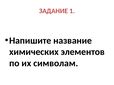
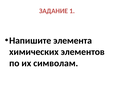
название: название -> элемента
